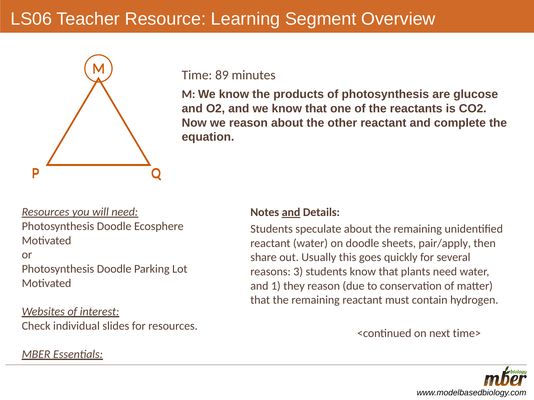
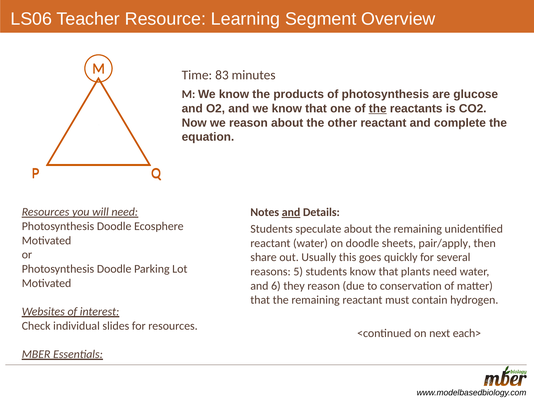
89: 89 -> 83
the at (378, 109) underline: none -> present
3: 3 -> 5
1: 1 -> 6
time>: time> -> each>
